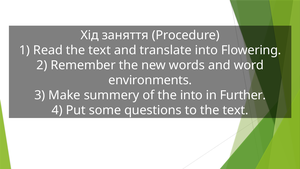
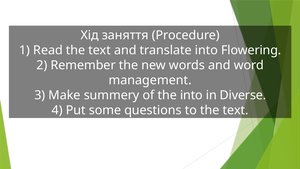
environments: environments -> management
Further: Further -> Diverse
